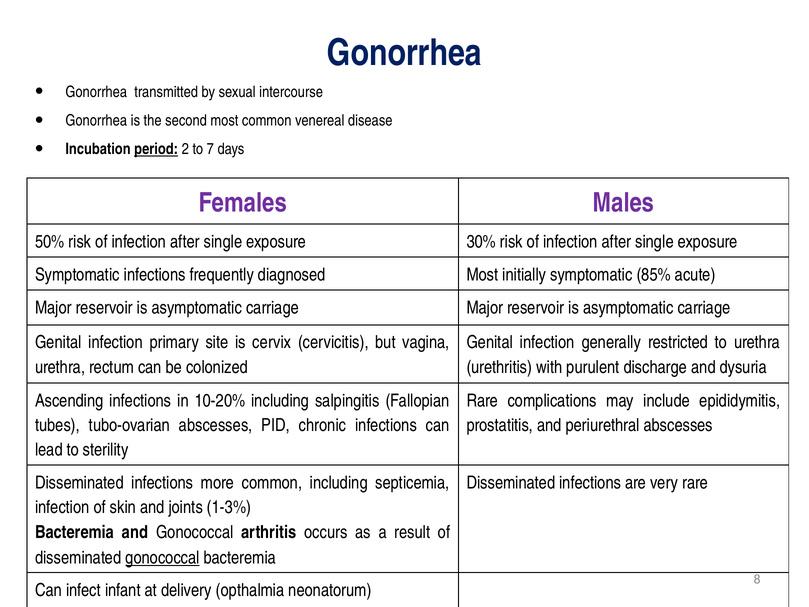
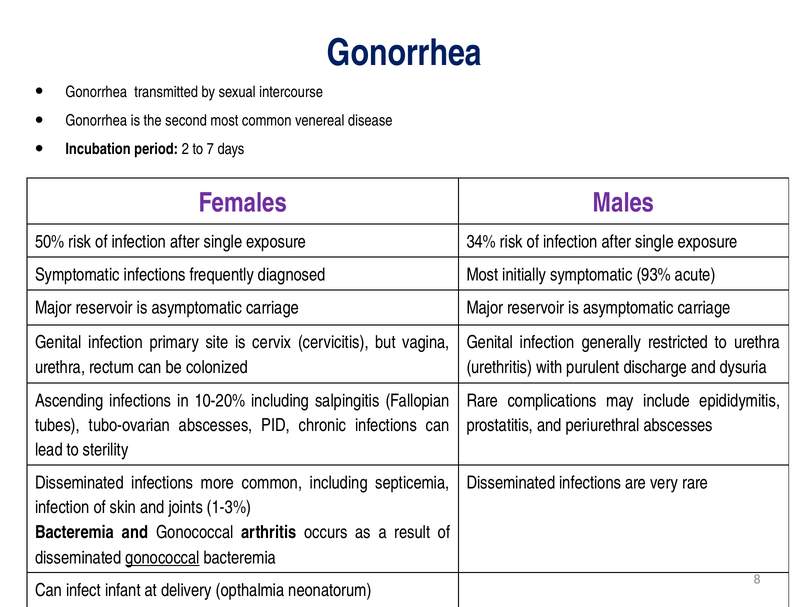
period underline: present -> none
30%: 30% -> 34%
85%: 85% -> 93%
